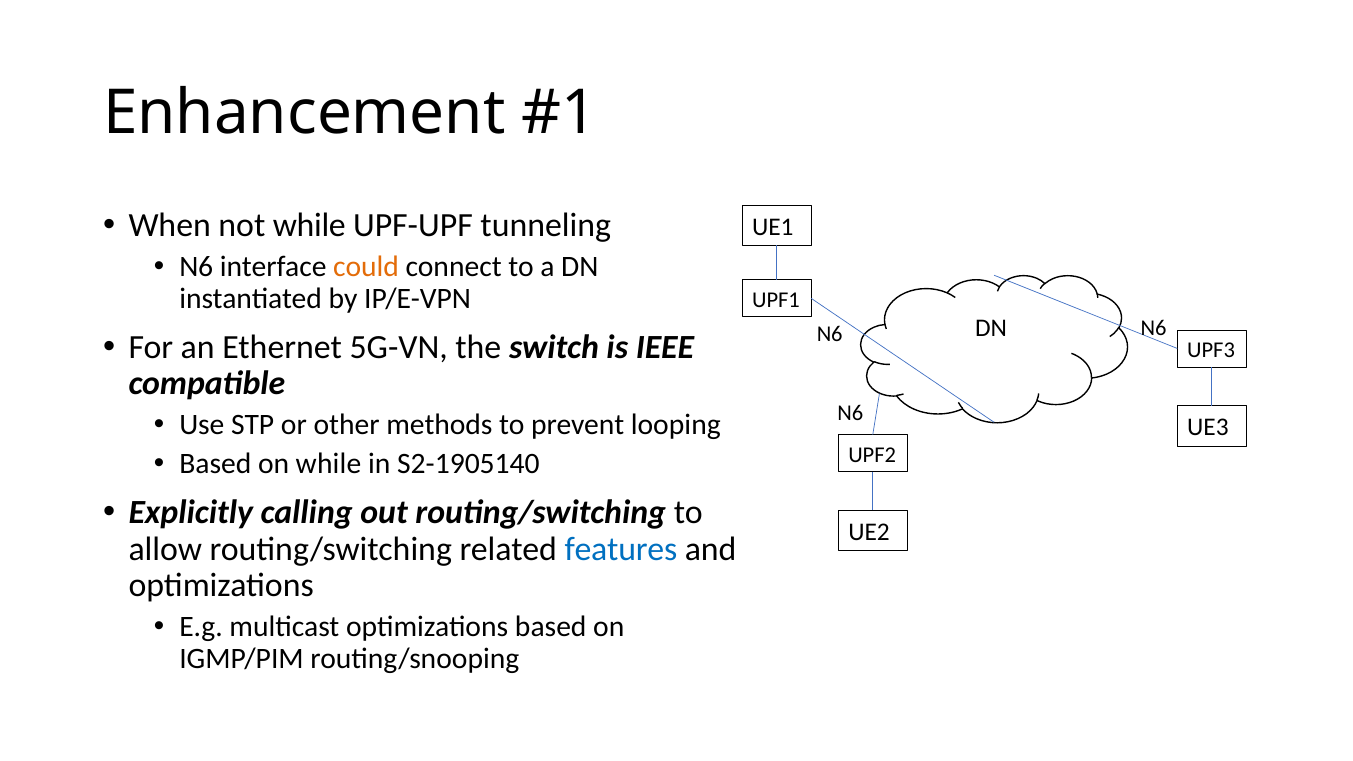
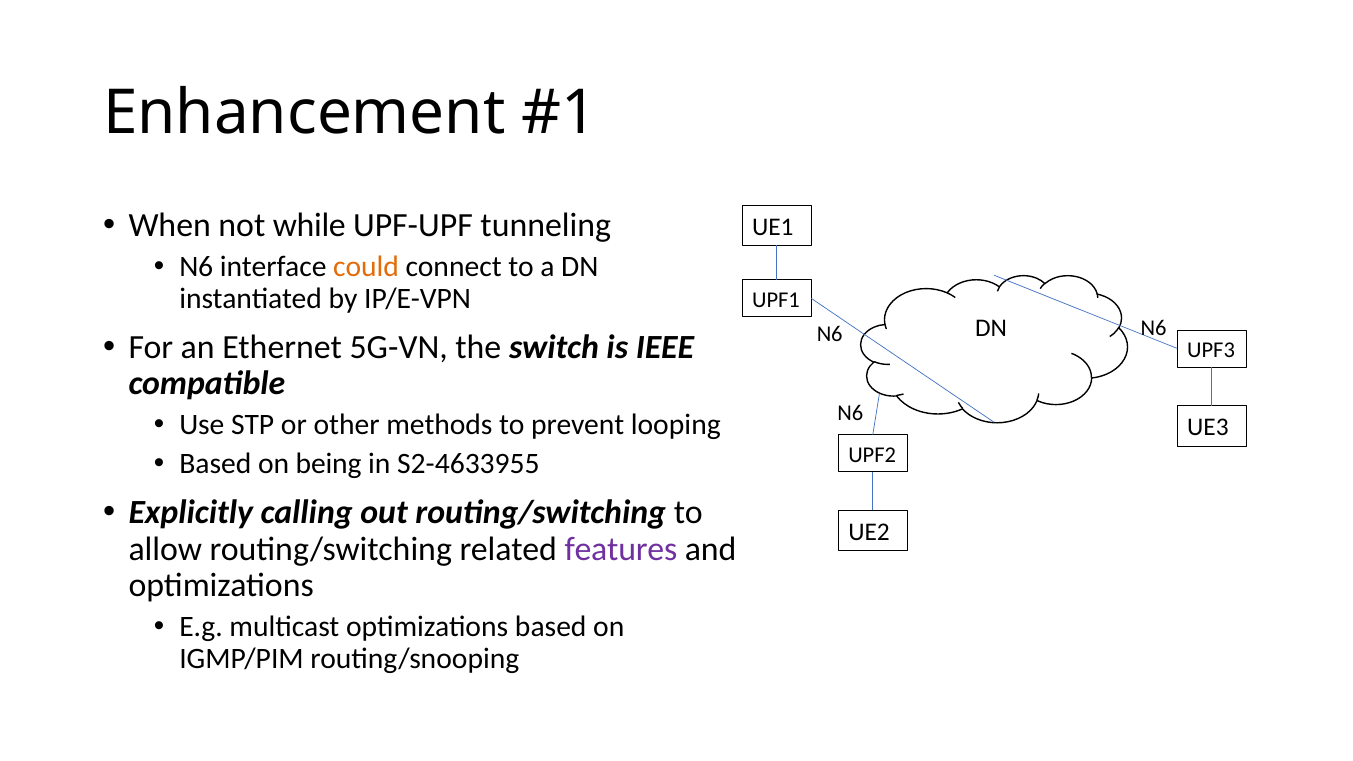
on while: while -> being
S2-1905140: S2-1905140 -> S2-4633955
features colour: blue -> purple
